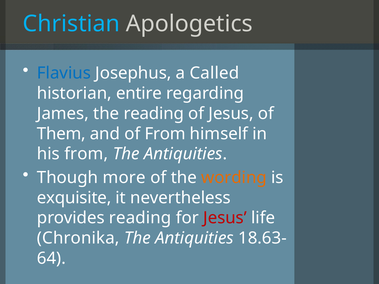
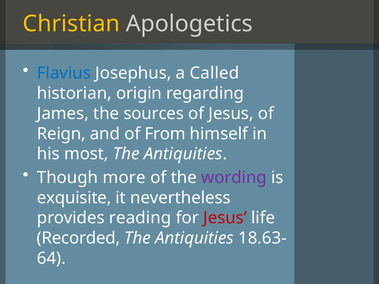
Christian colour: light blue -> yellow
entire: entire -> origin
the reading: reading -> sources
Them: Them -> Reign
his from: from -> most
wording colour: orange -> purple
Chronika: Chronika -> Recorded
